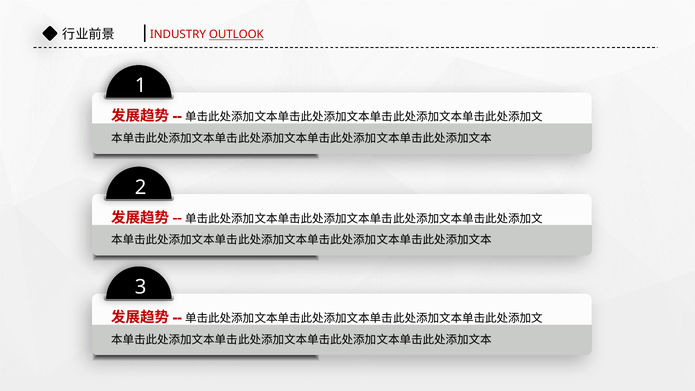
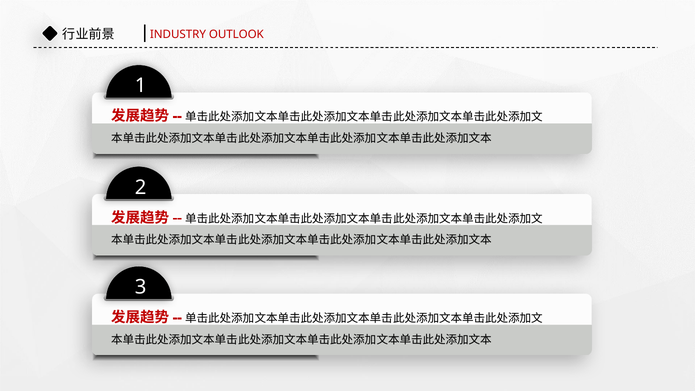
OUTLOOK underline: present -> none
